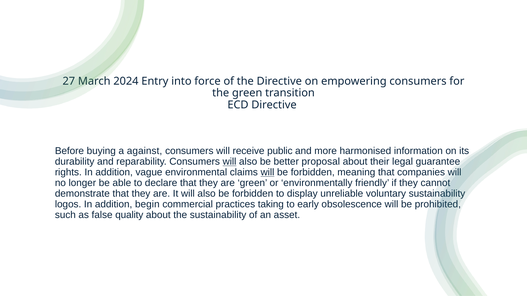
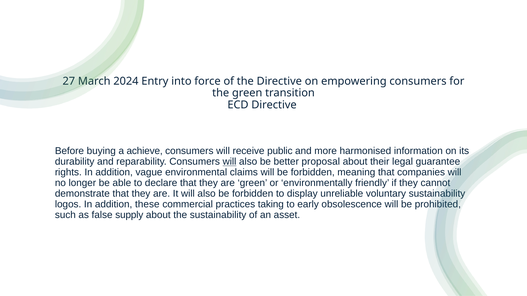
against: against -> achieve
will at (267, 173) underline: present -> none
begin: begin -> these
quality: quality -> supply
